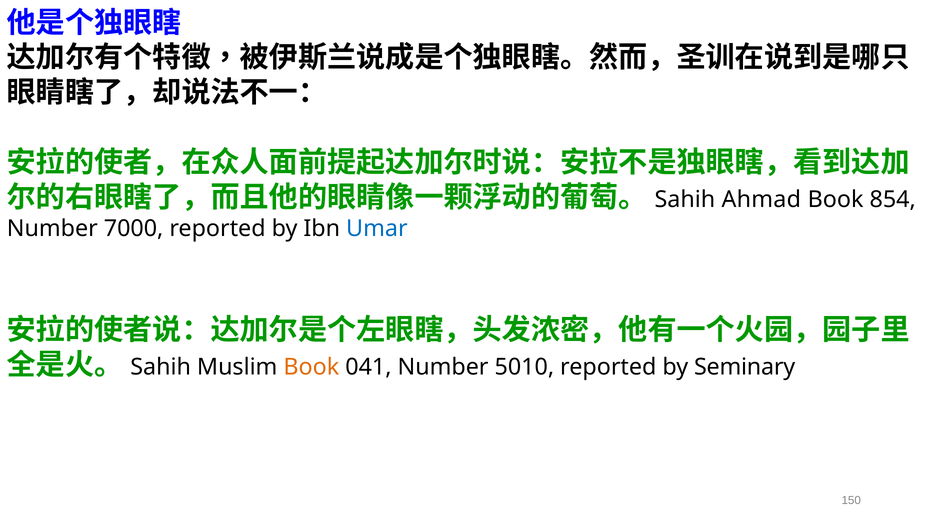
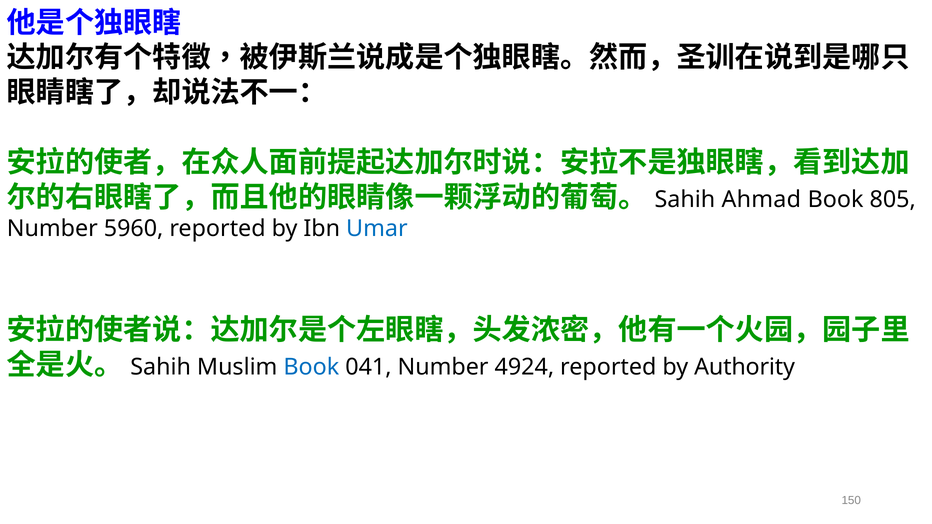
854: 854 -> 805
7000: 7000 -> 5960
Book at (311, 367) colour: orange -> blue
5010: 5010 -> 4924
Seminary: Seminary -> Authority
